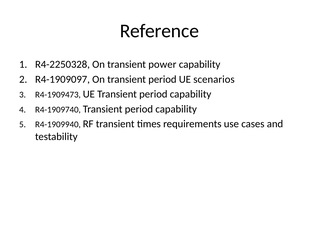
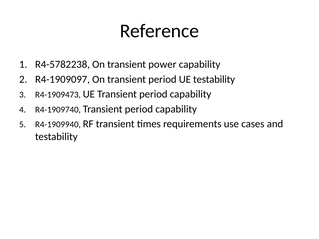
R4-2250328: R4-2250328 -> R4-5782238
UE scenarios: scenarios -> testability
